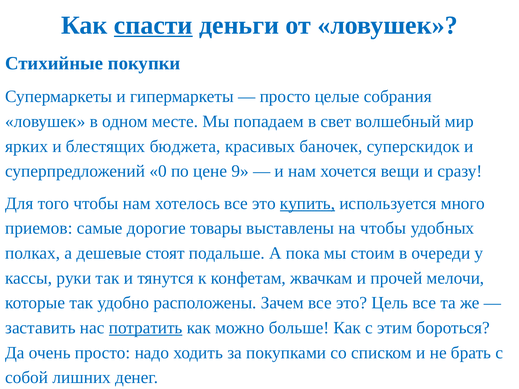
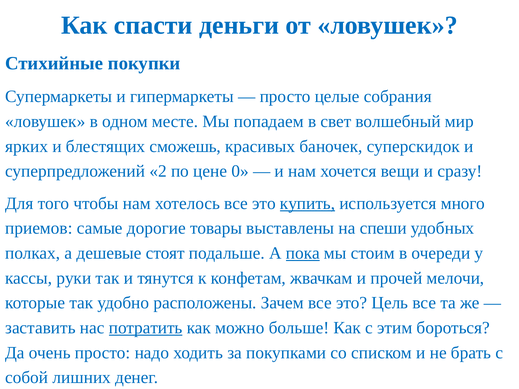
спасти underline: present -> none
бюджета: бюджета -> сможешь
0: 0 -> 2
9: 9 -> 0
на чтобы: чтобы -> спеши
пока underline: none -> present
